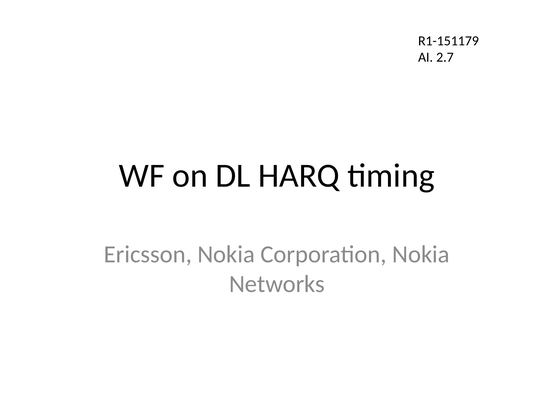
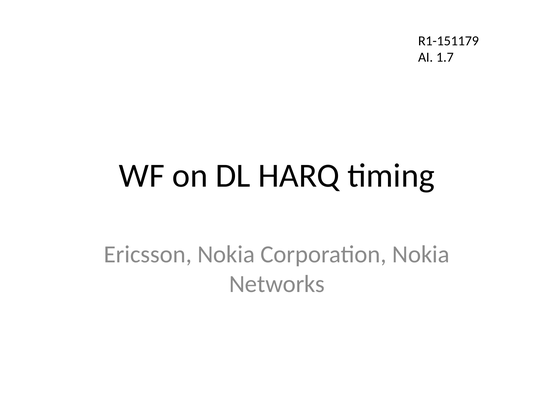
2.7: 2.7 -> 1.7
